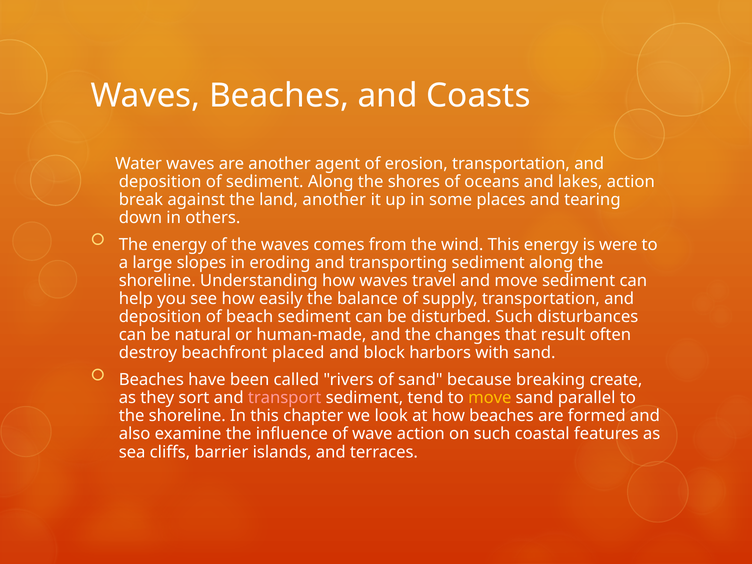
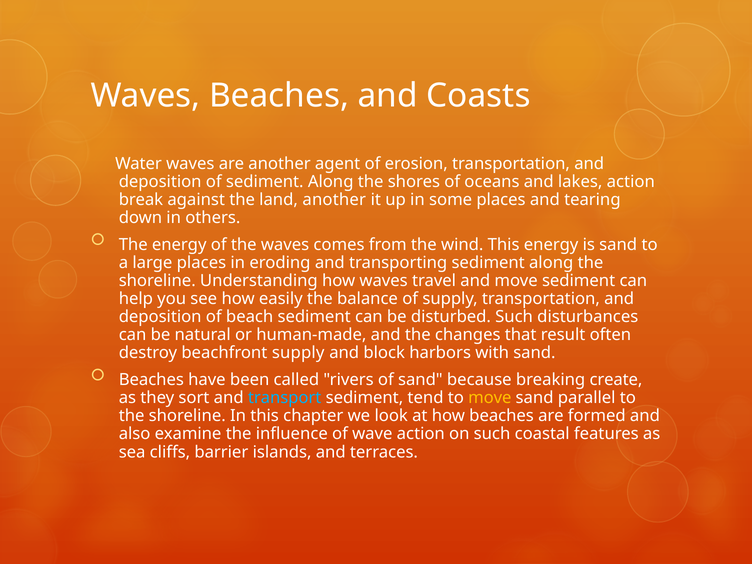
is were: were -> sand
large slopes: slopes -> places
beachfront placed: placed -> supply
transport colour: pink -> light blue
